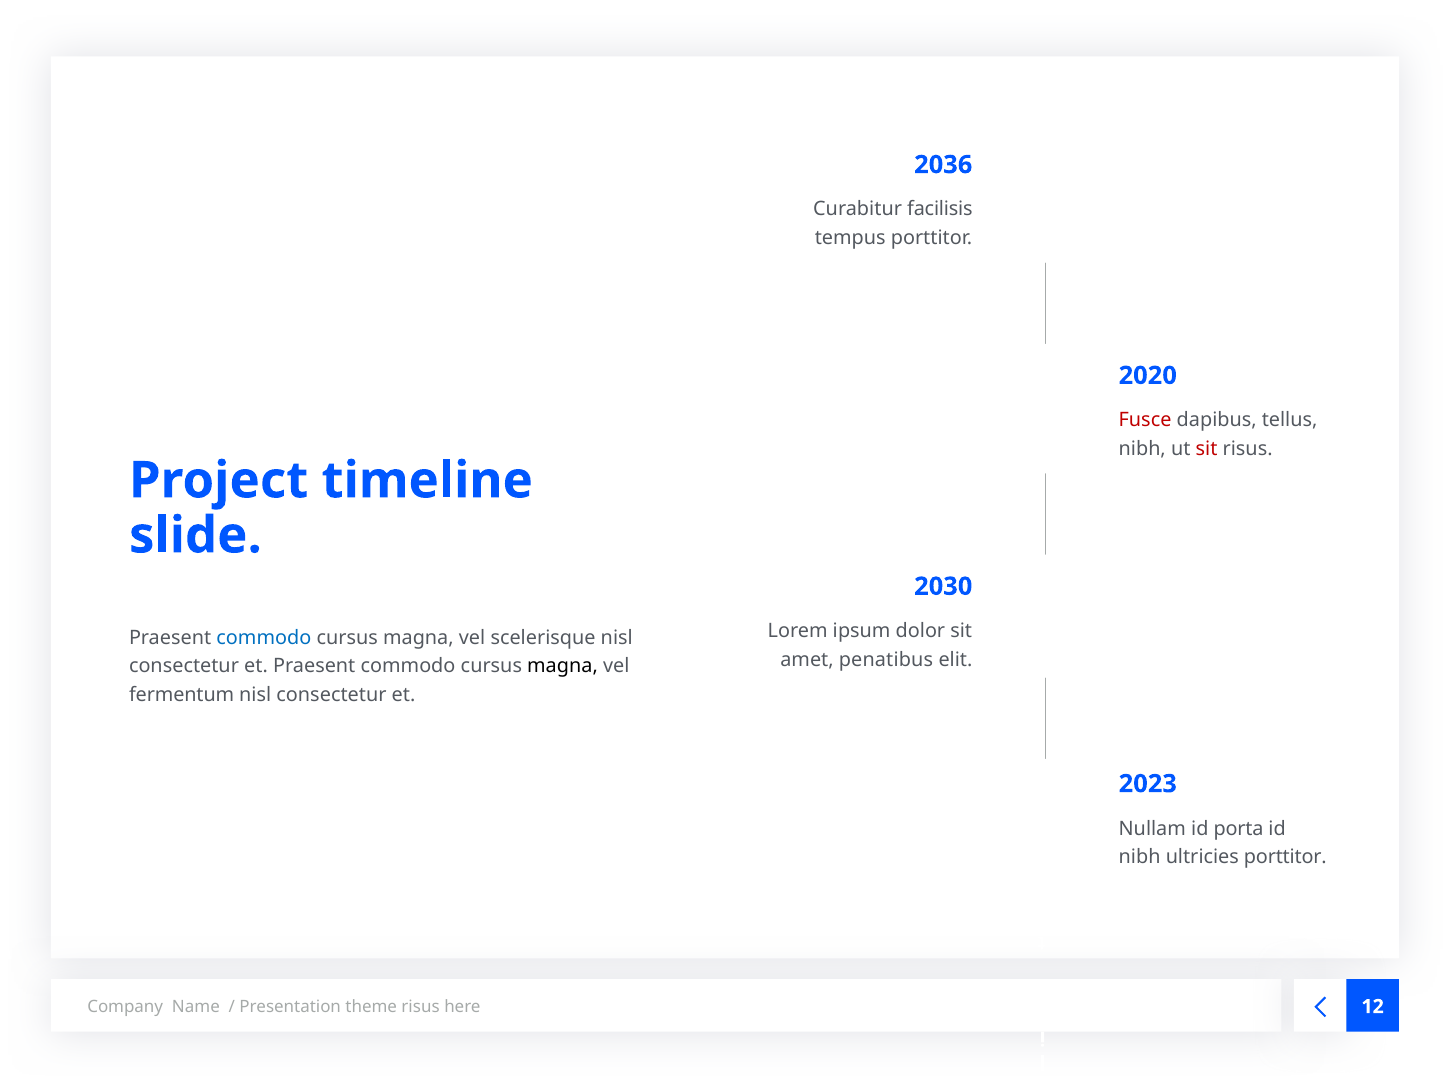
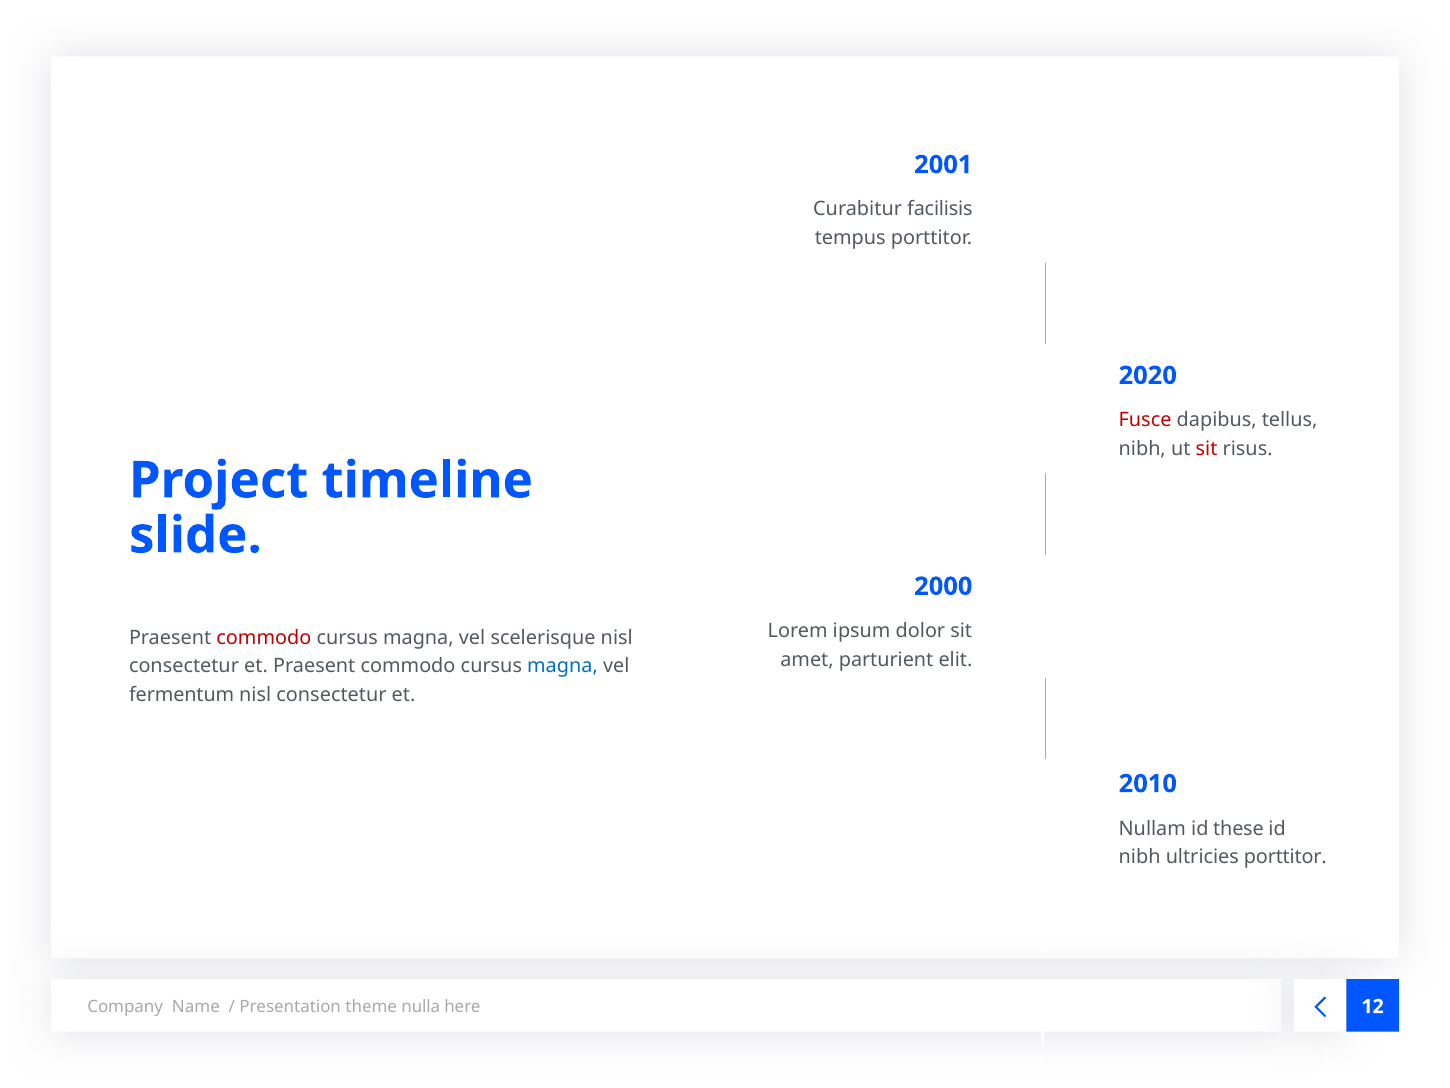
2036: 2036 -> 2001
2030: 2030 -> 2000
commodo at (264, 637) colour: blue -> red
penatibus: penatibus -> parturient
magna at (562, 666) colour: black -> blue
2023: 2023 -> 2010
porta: porta -> these
theme risus: risus -> nulla
